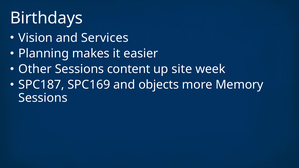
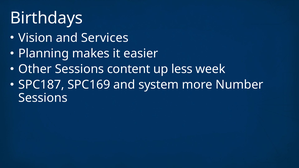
site: site -> less
objects: objects -> system
Memory: Memory -> Number
